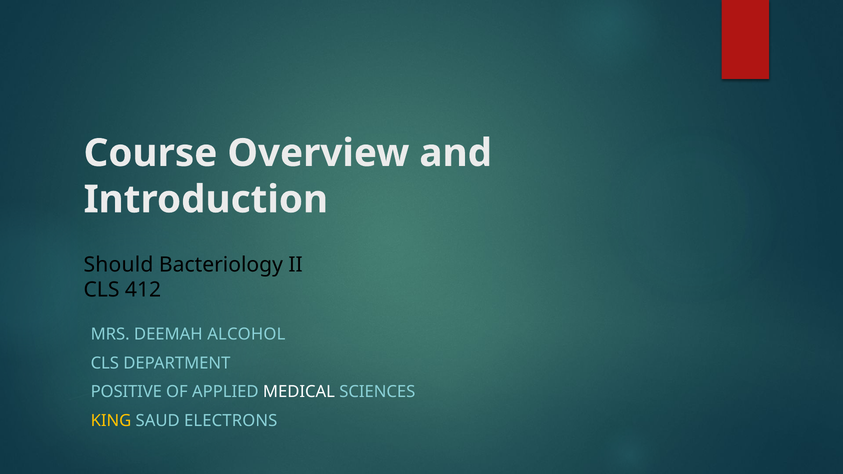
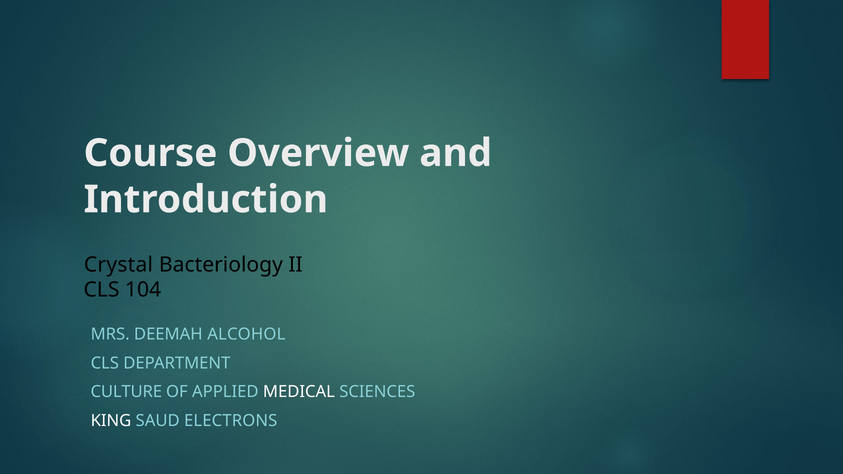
Should: Should -> Crystal
412: 412 -> 104
POSITIVE: POSITIVE -> CULTURE
KING colour: yellow -> white
